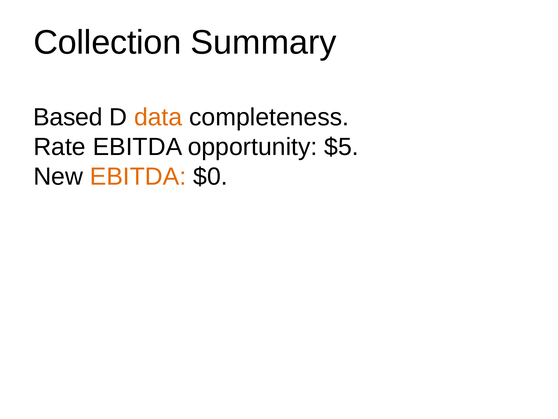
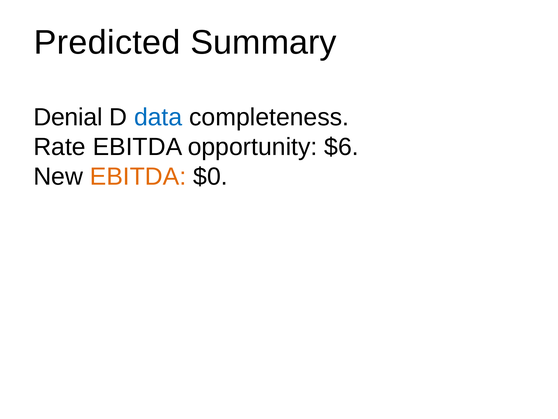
Collection: Collection -> Predicted
Based: Based -> Denial
data colour: orange -> blue
$5: $5 -> $6
